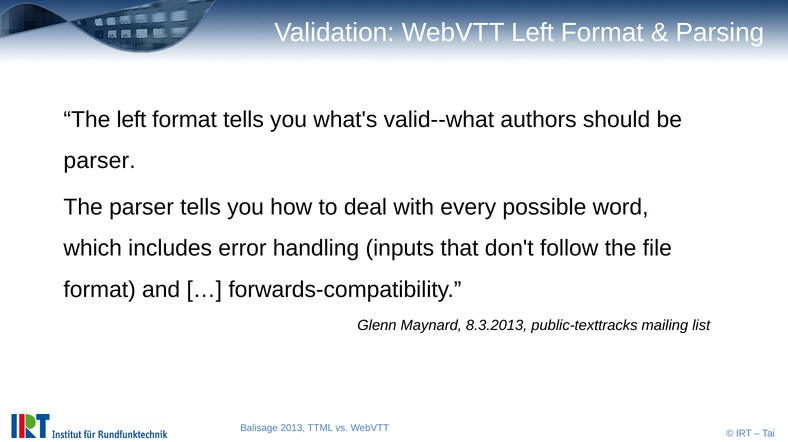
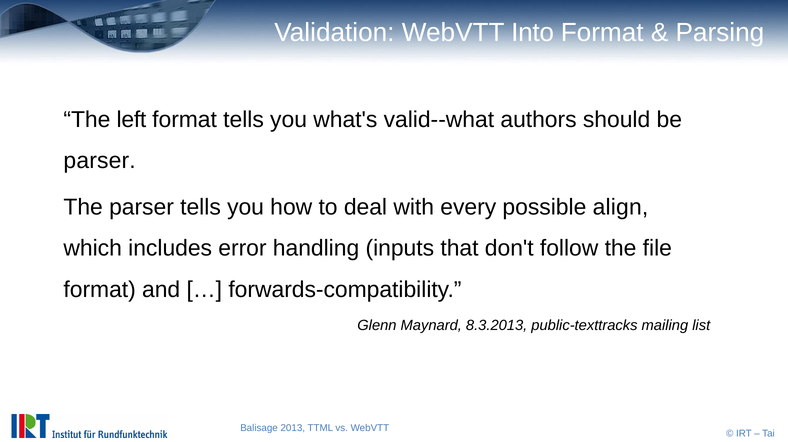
WebVTT Left: Left -> Into
word: word -> align
